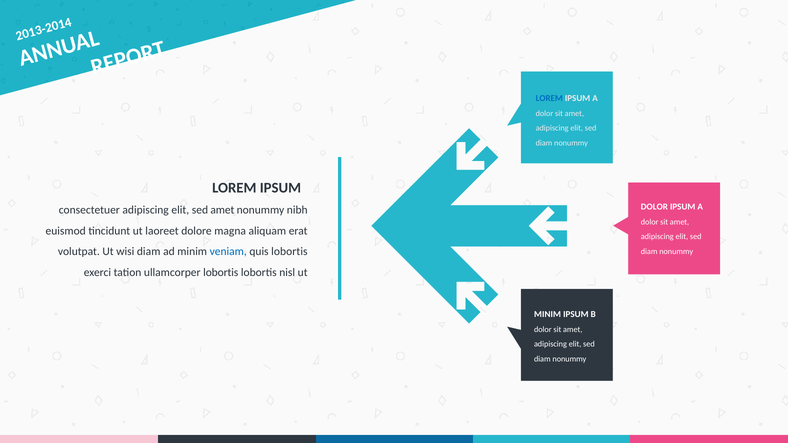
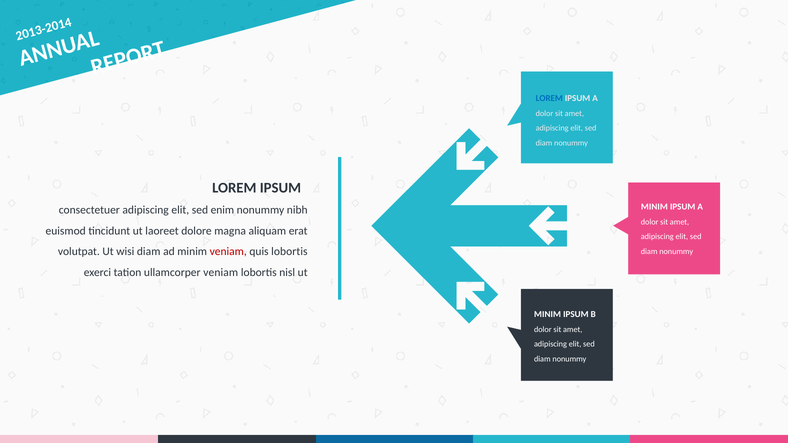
DOLOR at (654, 207): DOLOR -> MINIM
sed amet: amet -> enim
veniam at (228, 252) colour: blue -> red
ullamcorper lobortis: lobortis -> veniam
